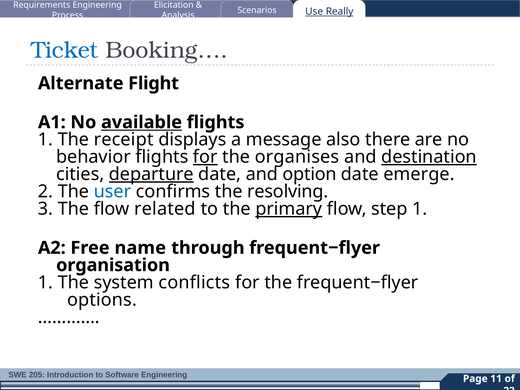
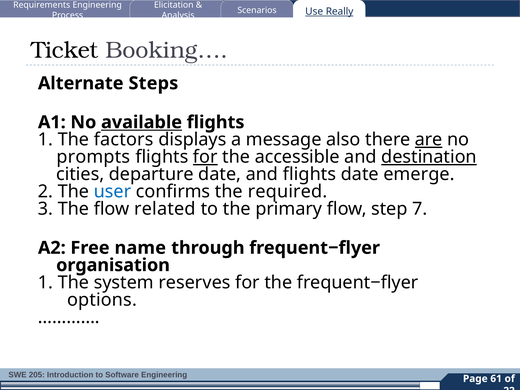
Ticket colour: blue -> black
Flight: Flight -> Steps
receipt: receipt -> factors
are underline: none -> present
behavior: behavior -> prompts
organises: organises -> accessible
departure underline: present -> none
and option: option -> flights
resolving: resolving -> required
primary underline: present -> none
step 1: 1 -> 7
conflicts: conflicts -> reserves
11: 11 -> 61
